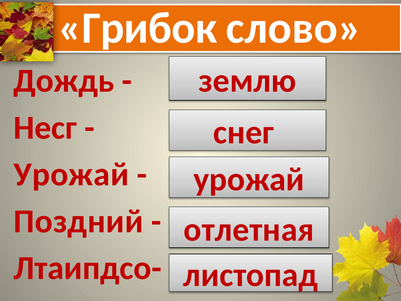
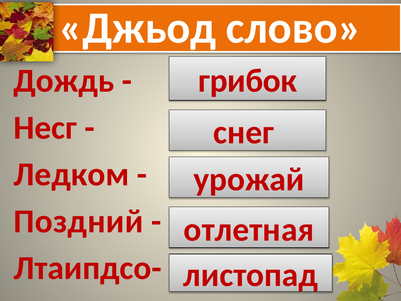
Грибок: Грибок -> Джьод
землю: землю -> грибок
Урожай at (71, 174): Урожай -> Ледком
